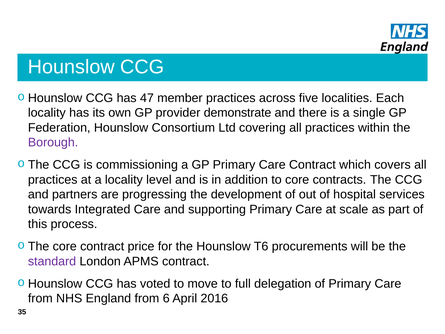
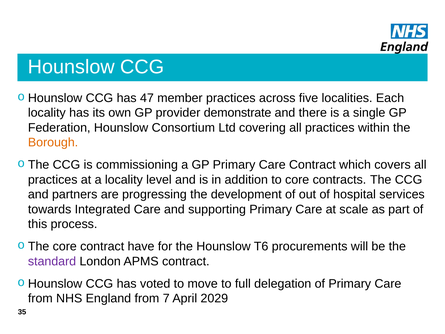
Borough colour: purple -> orange
price: price -> have
6: 6 -> 7
2016: 2016 -> 2029
